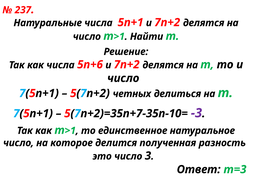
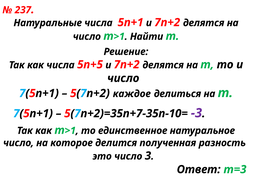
5п+6: 5п+6 -> 5п+5
четных: четных -> каждое
